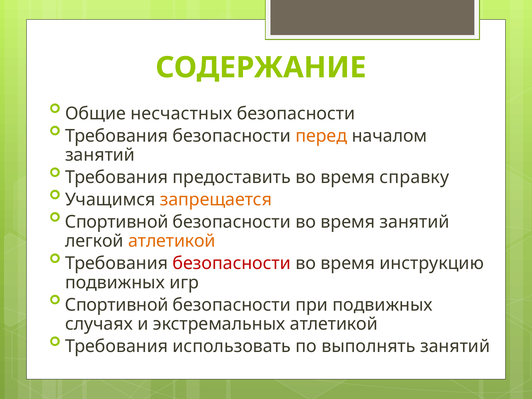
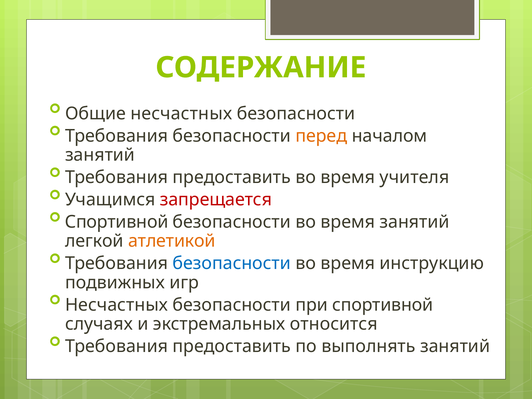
справку: справку -> учителя
запрещается colour: orange -> red
безопасности at (232, 263) colour: red -> blue
Спортивной at (117, 305): Спортивной -> Несчастных
при подвижных: подвижных -> спортивной
экстремальных атлетикой: атлетикой -> относится
использовать at (232, 346): использовать -> предоставить
